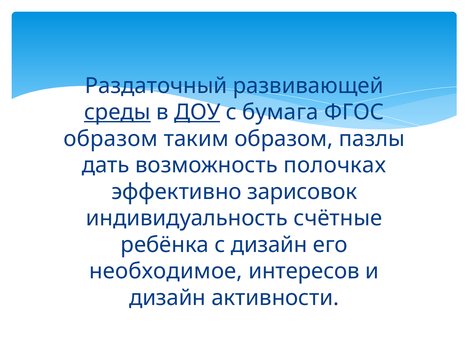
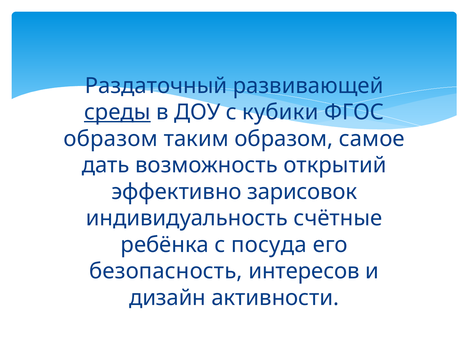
ДОУ underline: present -> none
бумага: бумага -> кубики
пазлы: пазлы -> самое
полочках: полочках -> открытий
с дизайн: дизайн -> посуда
необходимое: необходимое -> безопасность
